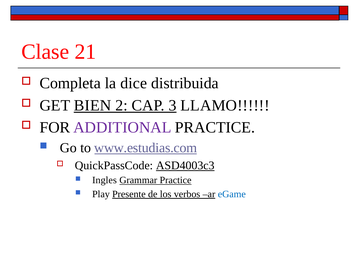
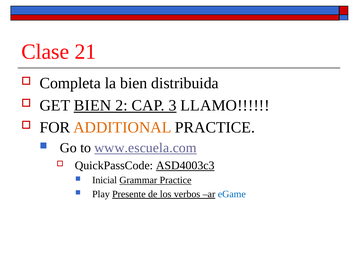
la dice: dice -> bien
ADDITIONAL colour: purple -> orange
www.estudias.com: www.estudias.com -> www.escuela.com
Ingles: Ingles -> Inicial
